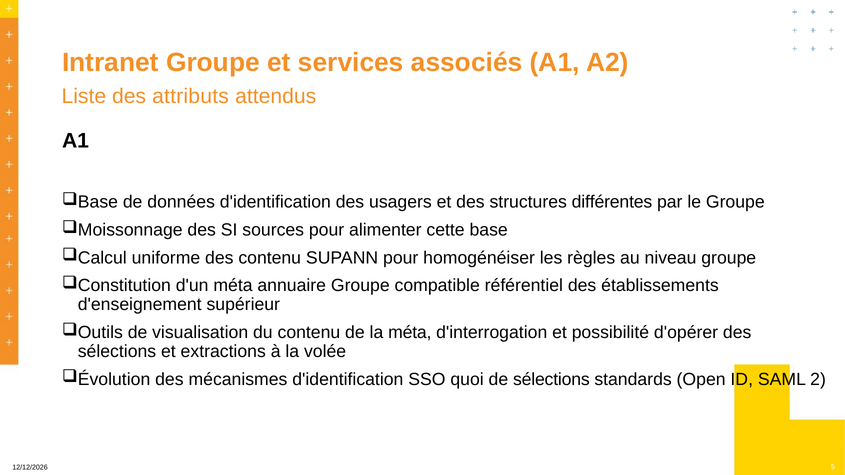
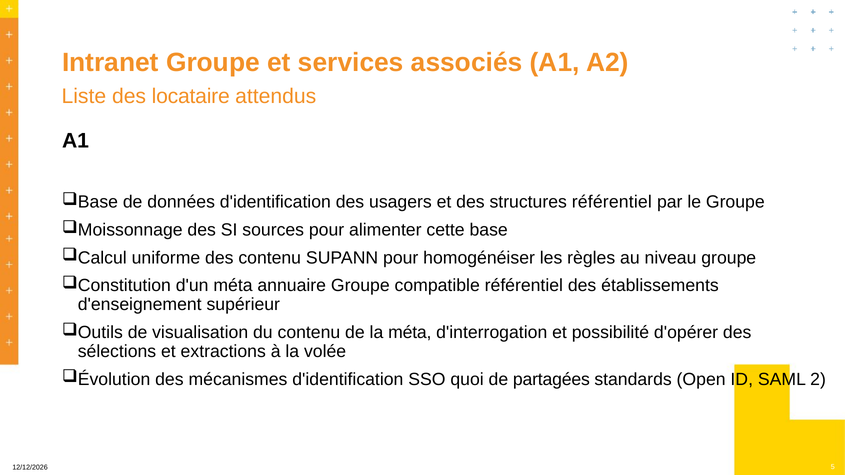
attributs: attributs -> locataire
structures différentes: différentes -> référentiel
de sélections: sélections -> partagées
